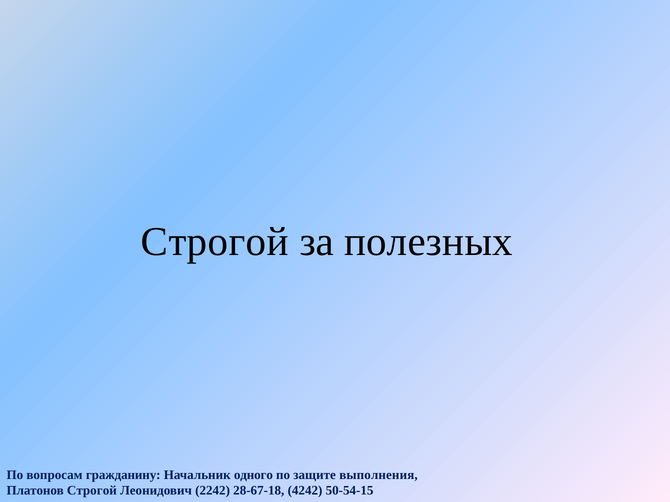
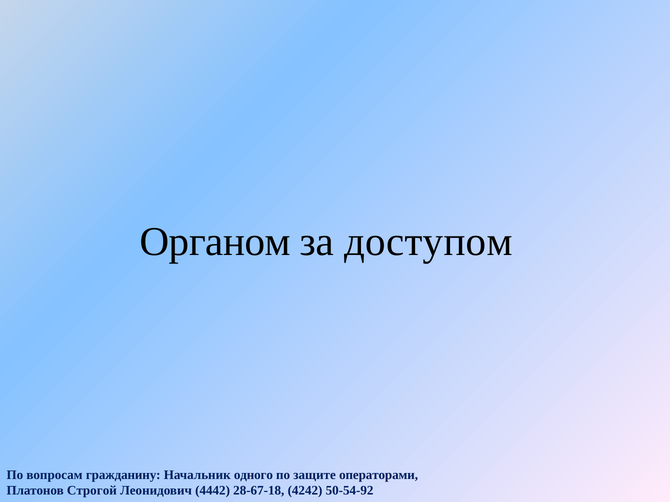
Строгой at (215, 242): Строгой -> Органом
полезных: полезных -> доступом
выполнения: выполнения -> операторами
2242: 2242 -> 4442
50-54-15: 50-54-15 -> 50-54-92
